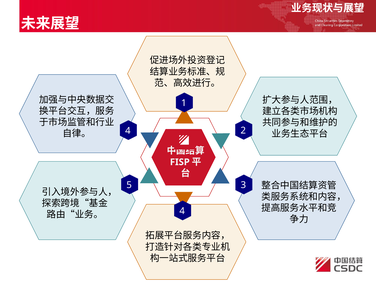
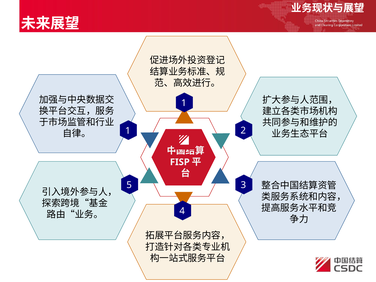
4 at (128, 131): 4 -> 1
